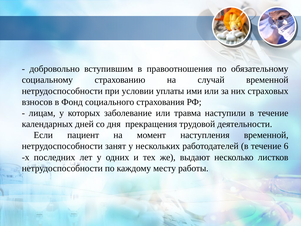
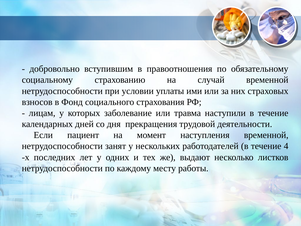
6: 6 -> 4
